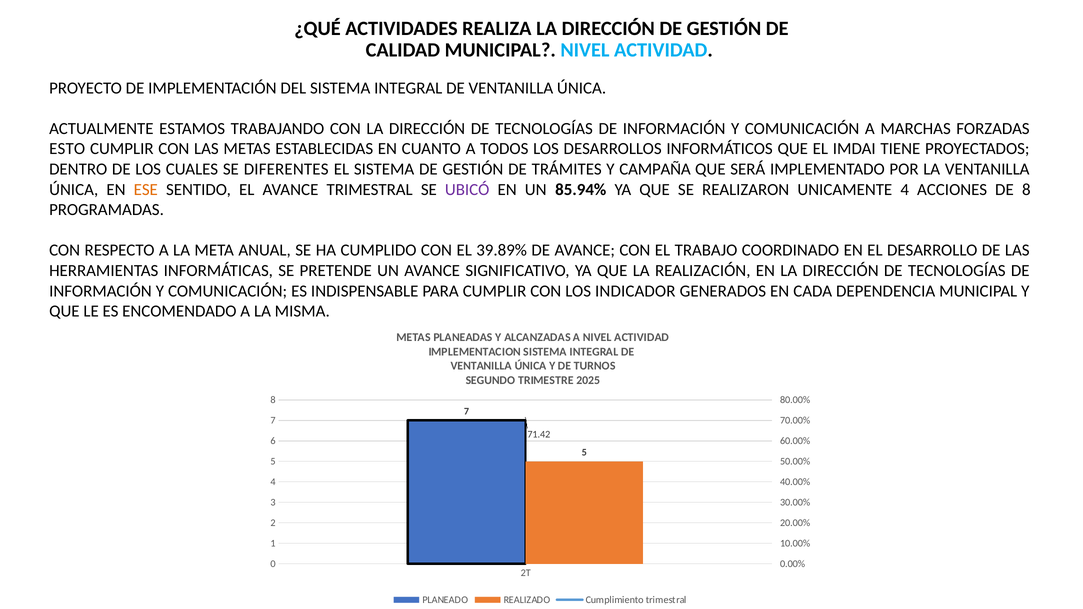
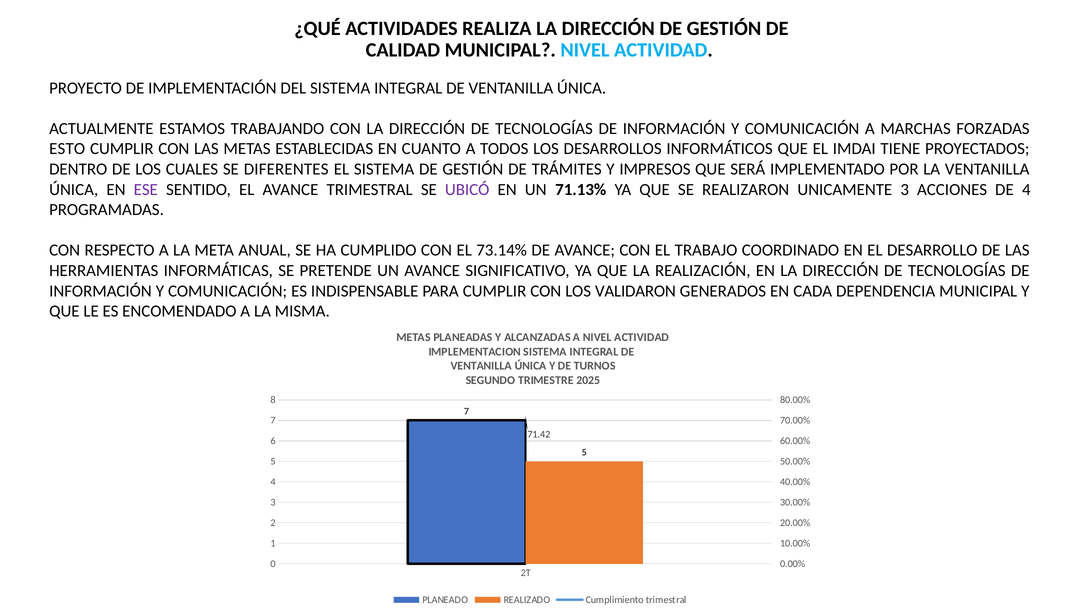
CAMPAÑA: CAMPAÑA -> IMPRESOS
ESE colour: orange -> purple
85.94%: 85.94% -> 71.13%
UNICAMENTE 4: 4 -> 3
DE 8: 8 -> 4
39.89%: 39.89% -> 73.14%
INDICADOR: INDICADOR -> VALIDARON
